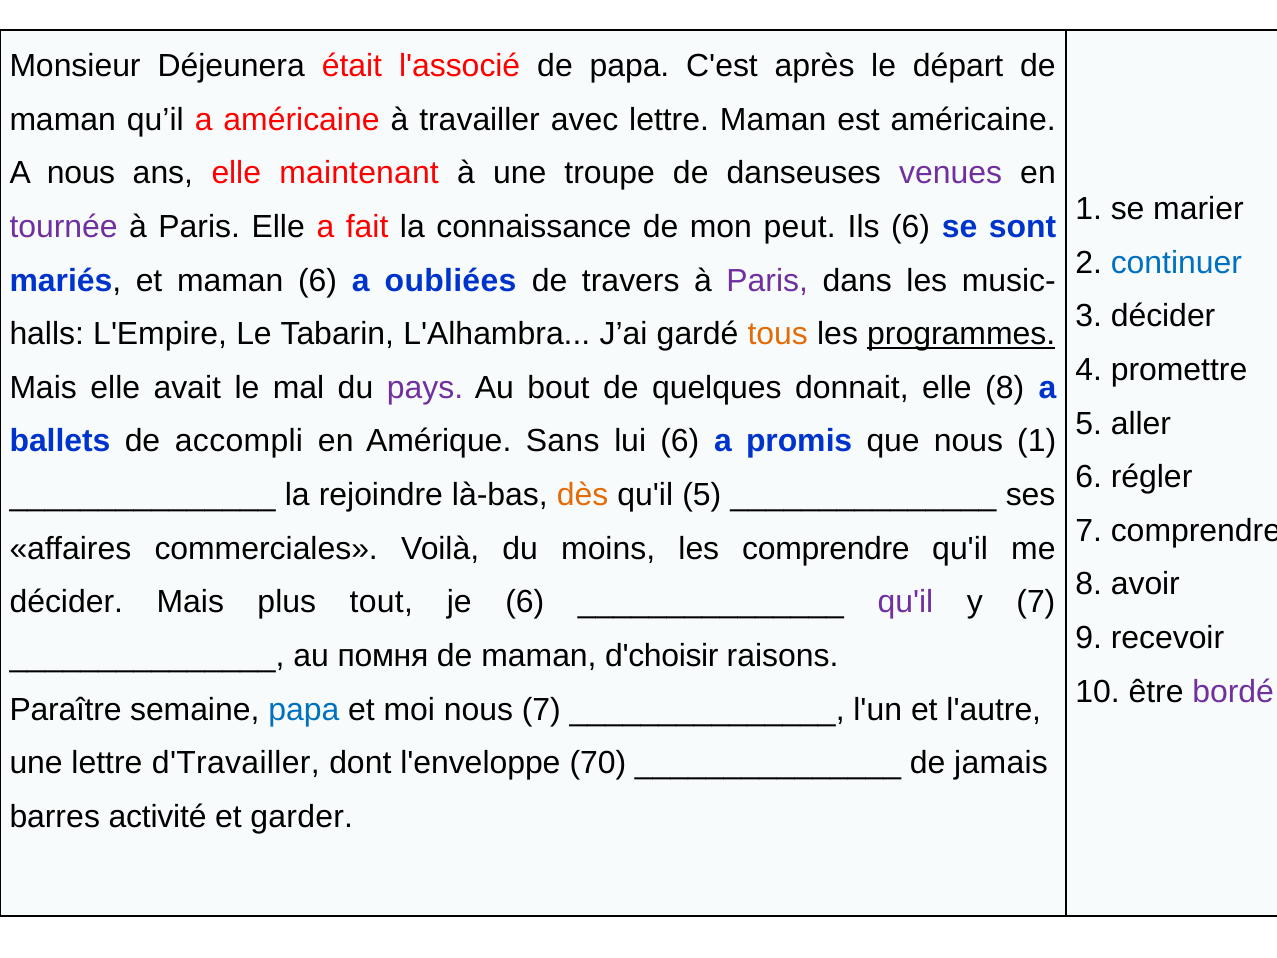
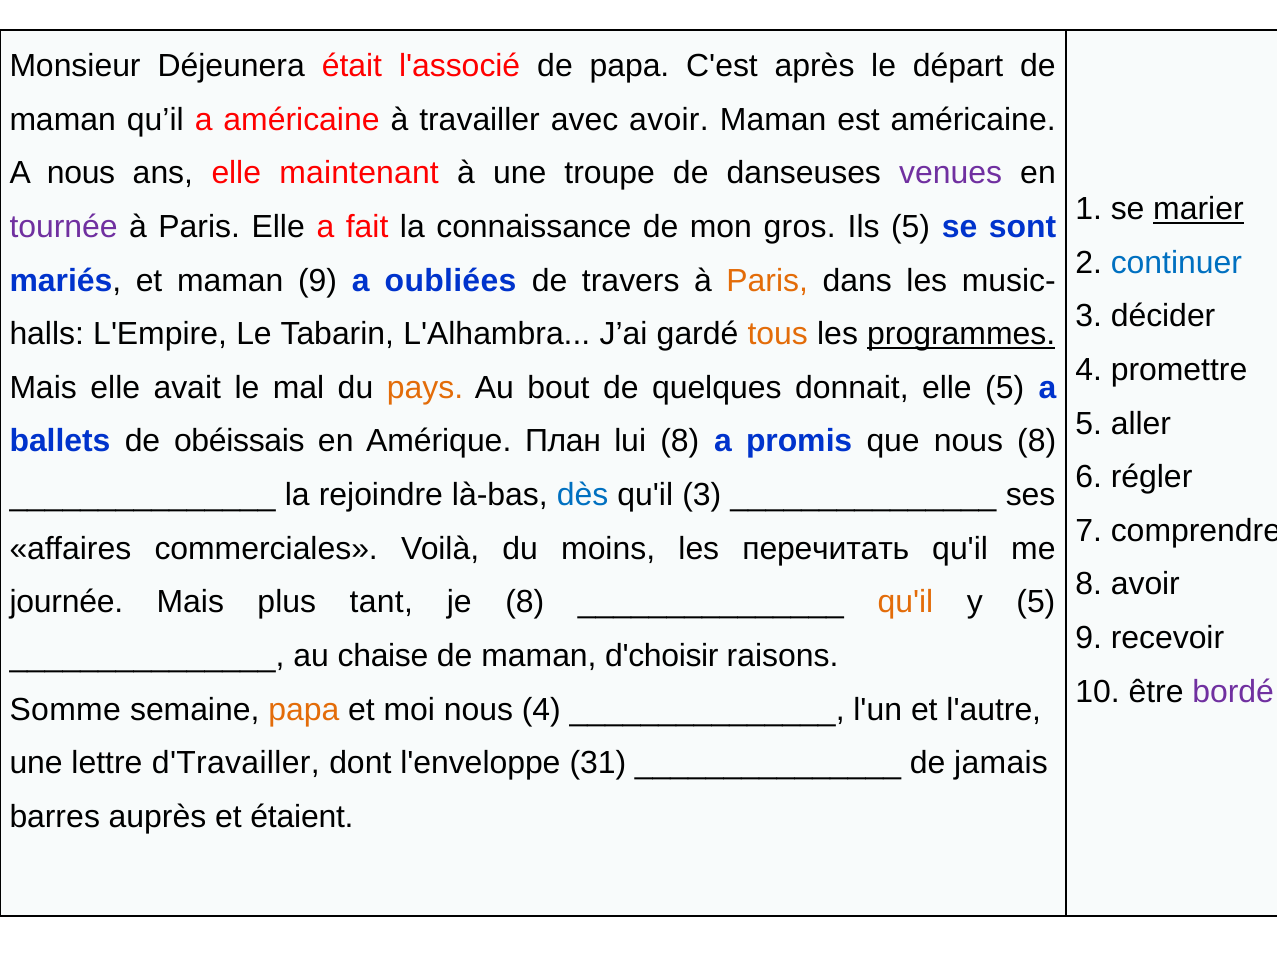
avec lettre: lettre -> avoir
marier underline: none -> present
peut: peut -> gros
Ils 6: 6 -> 5
maman 6: 6 -> 9
Paris at (767, 281) colour: purple -> orange
pays colour: purple -> orange
elle 8: 8 -> 5
accompli: accompli -> obéissais
Sans: Sans -> План
lui 6: 6 -> 8
nous 1: 1 -> 8
dès colour: orange -> blue
qu'il 5: 5 -> 3
les comprendre: comprendre -> перечитать
décider at (66, 602): décider -> journée
tout: tout -> tant
je 6: 6 -> 8
qu'il at (905, 602) colour: purple -> orange
y 7: 7 -> 5
помня: помня -> chaise
Paraître: Paraître -> Somme
papa at (304, 709) colour: blue -> orange
nous 7: 7 -> 4
70: 70 -> 31
activité: activité -> auprès
garder: garder -> étaient
